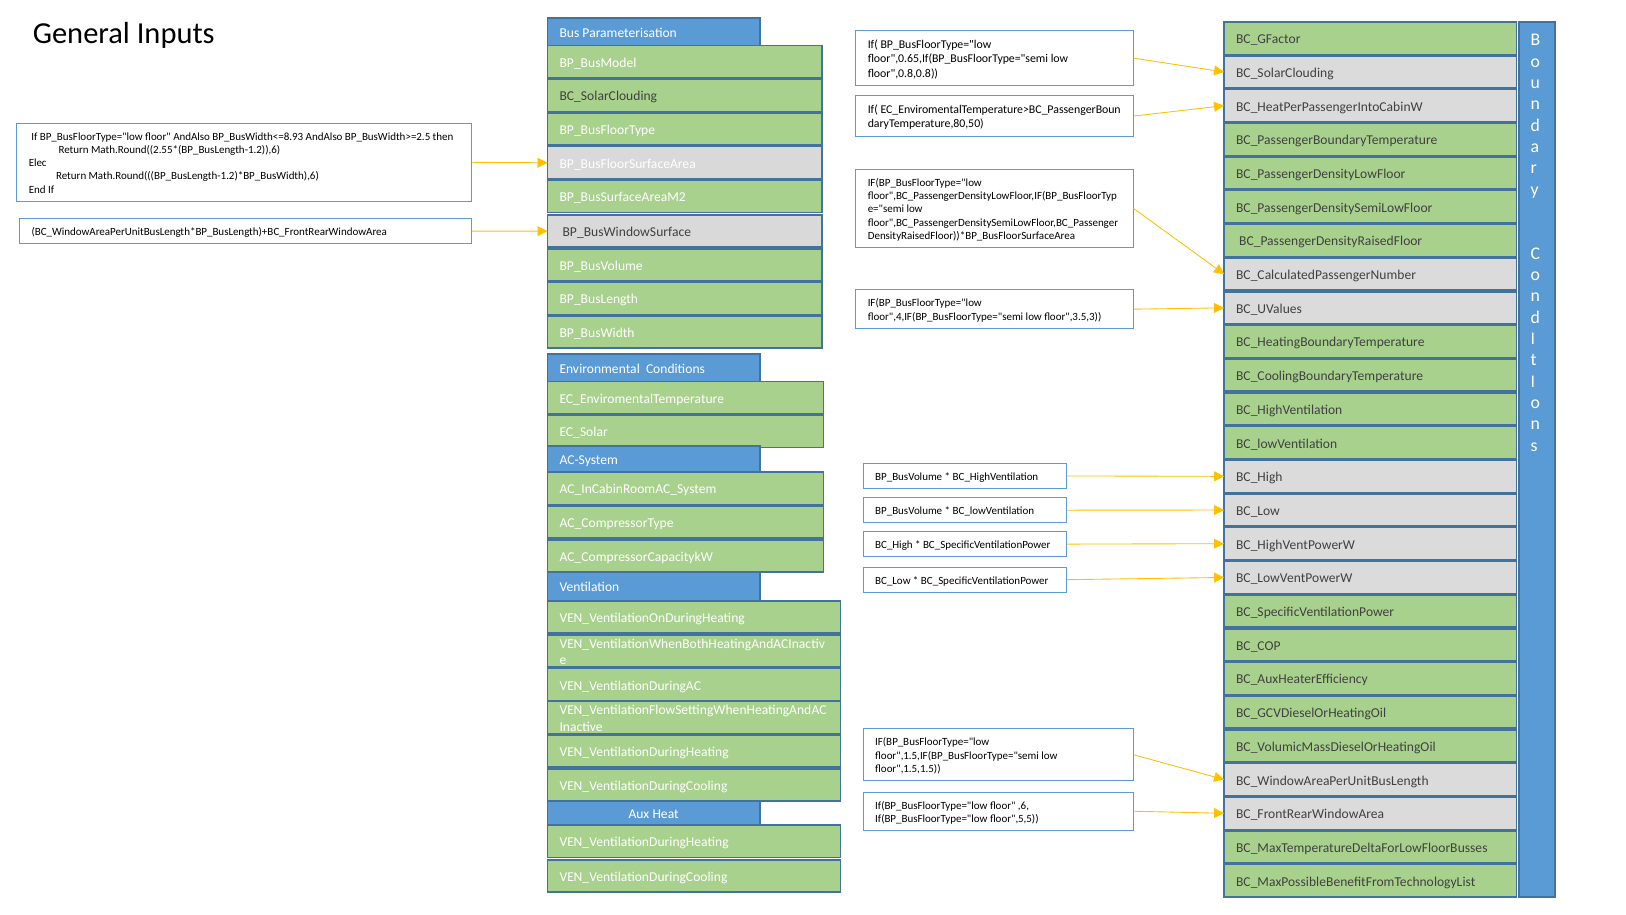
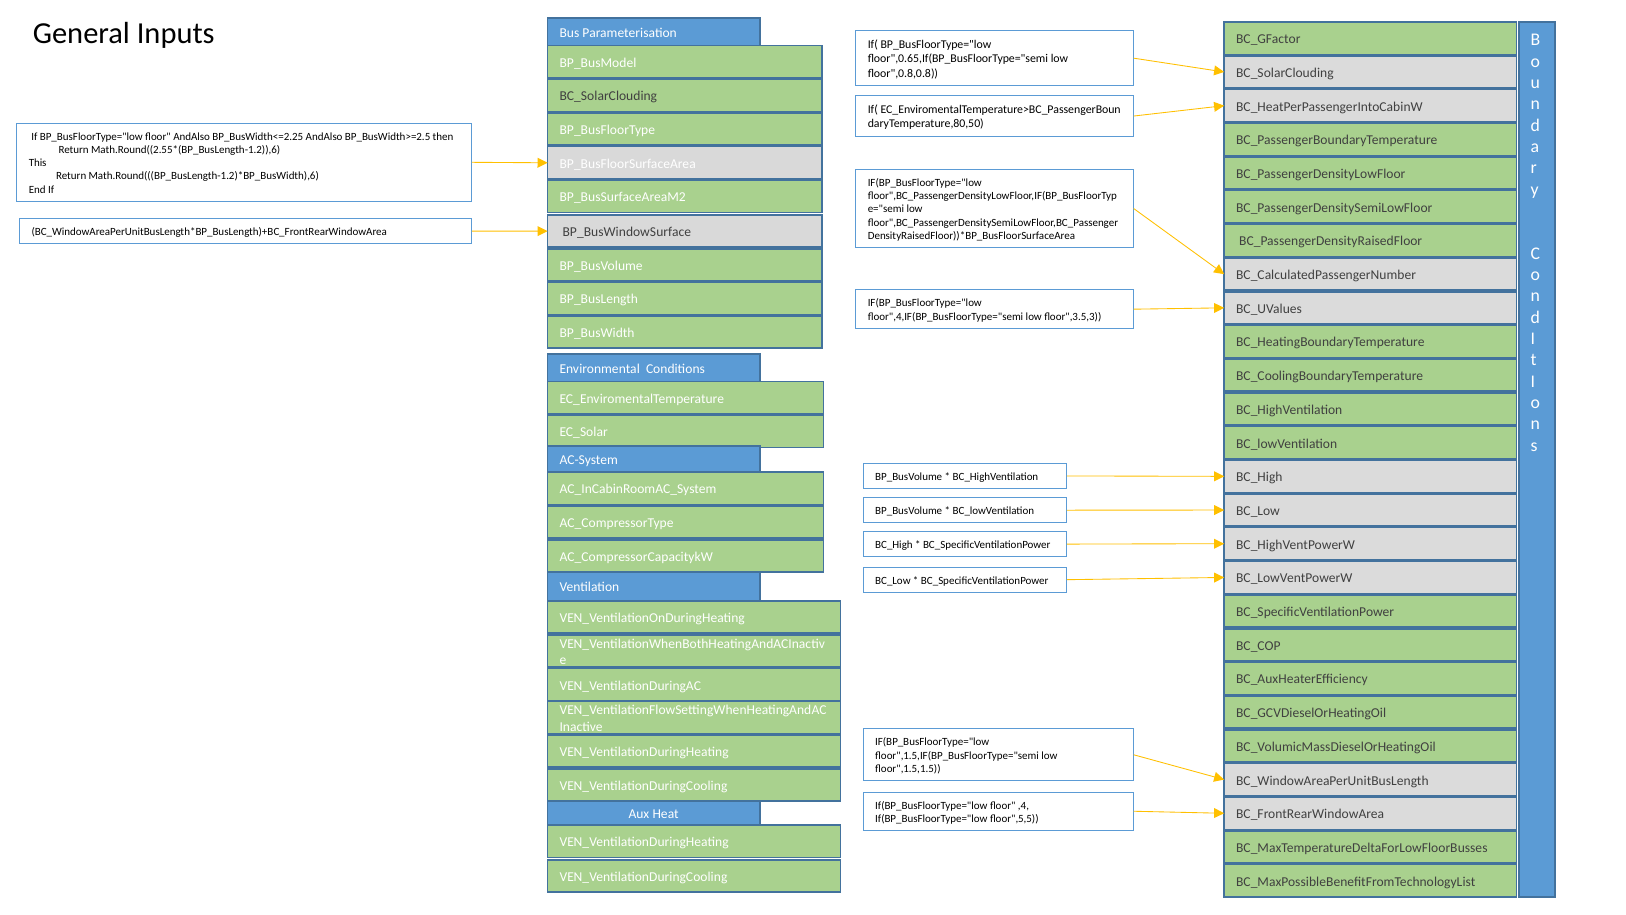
BP_BusWidth<=8.93: BP_BusWidth<=8.93 -> BP_BusWidth<=2.25
Elec: Elec -> This
,6: ,6 -> ,4
